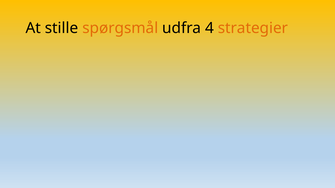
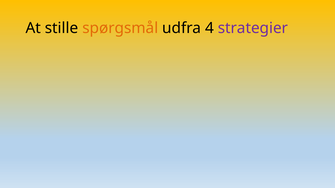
strategier colour: orange -> purple
